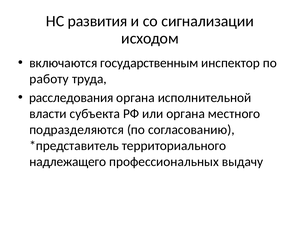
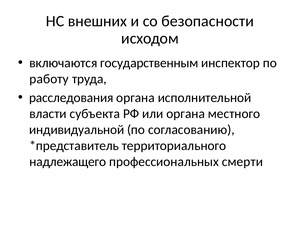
развития: развития -> внешних
сигнализации: сигнализации -> безопасности
подразделяются: подразделяются -> индивидуальной
выдачу: выдачу -> смерти
